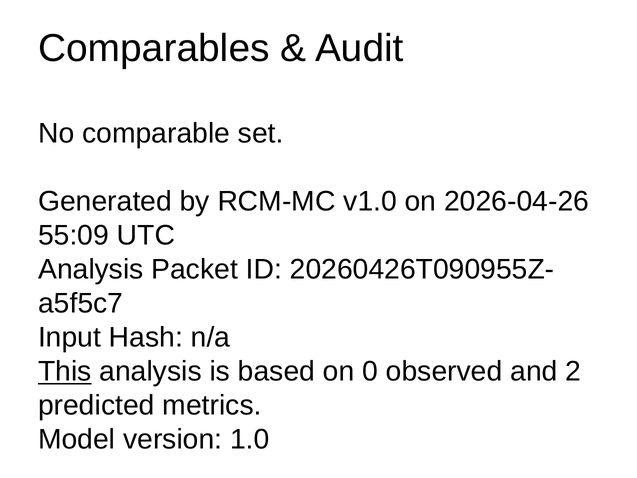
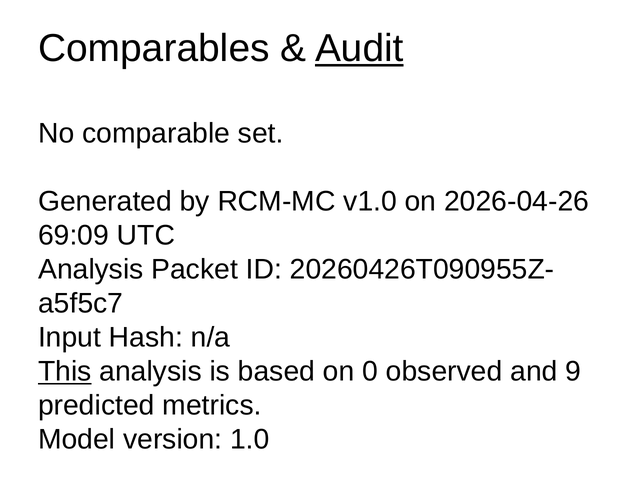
Audit underline: none -> present
55:09: 55:09 -> 69:09
2: 2 -> 9
